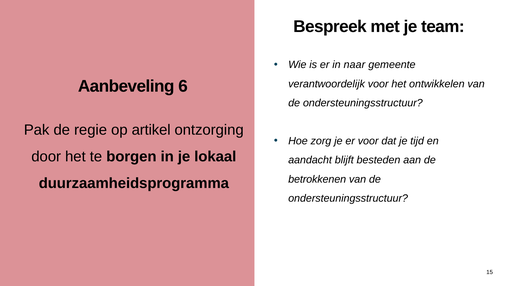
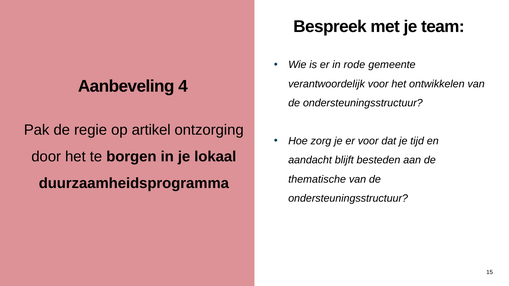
naar: naar -> rode
6: 6 -> 4
betrokkenen: betrokkenen -> thematische
